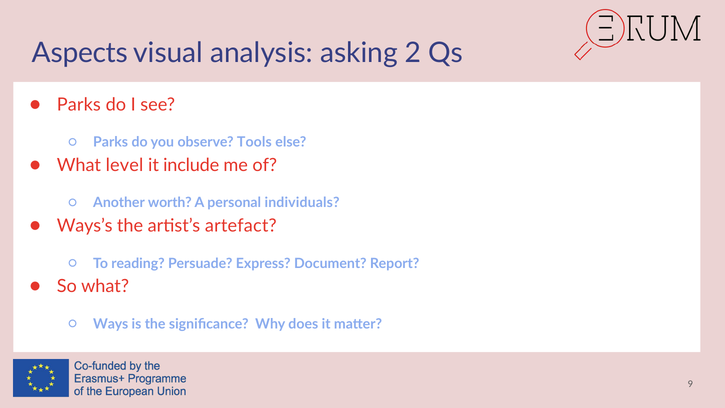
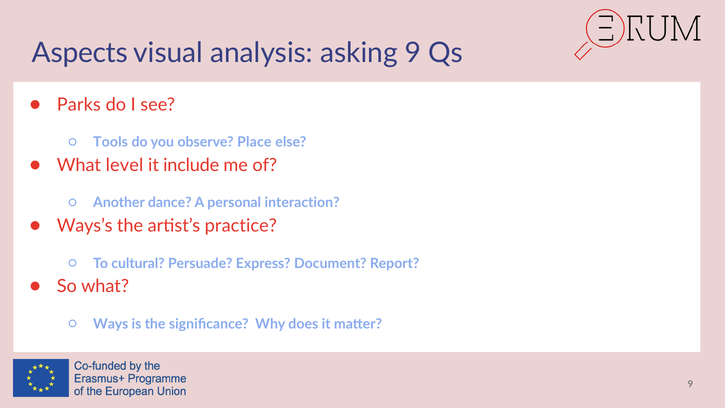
asking 2: 2 -> 9
Parks at (111, 142): Parks -> Tools
Tools: Tools -> Place
worth: worth -> dance
individuals: individuals -> interaction
artefact: artefact -> practice
reading: reading -> cultural
